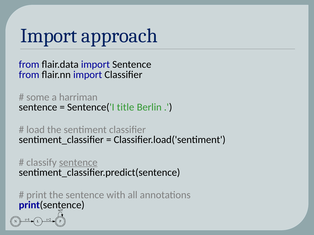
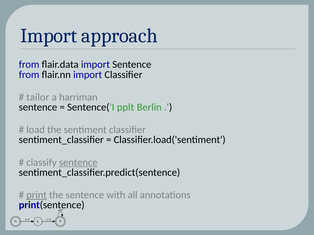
some: some -> tailor
title: title -> pplt
print underline: none -> present
